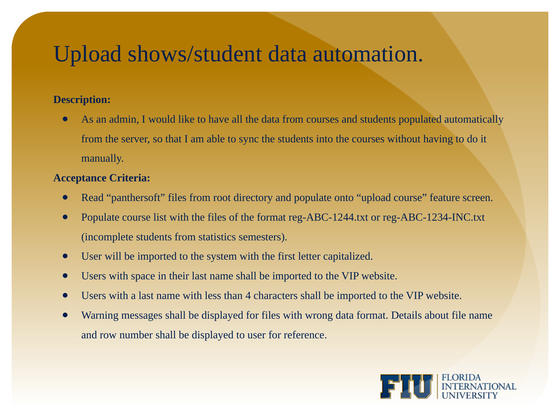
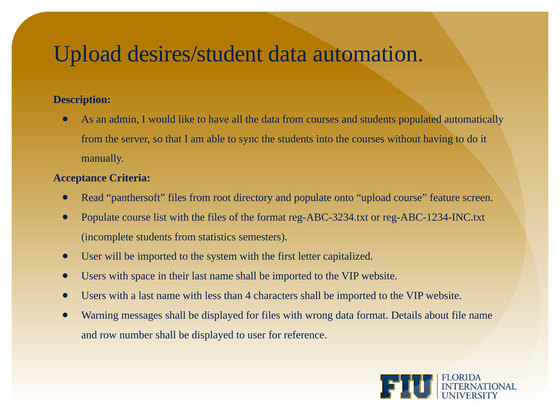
shows/student: shows/student -> desires/student
reg-ABC-1244.txt: reg-ABC-1244.txt -> reg-ABC-3234.txt
